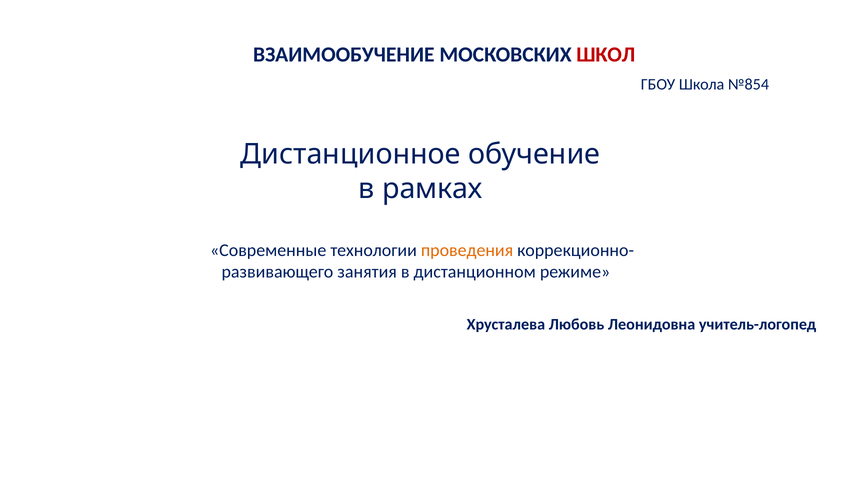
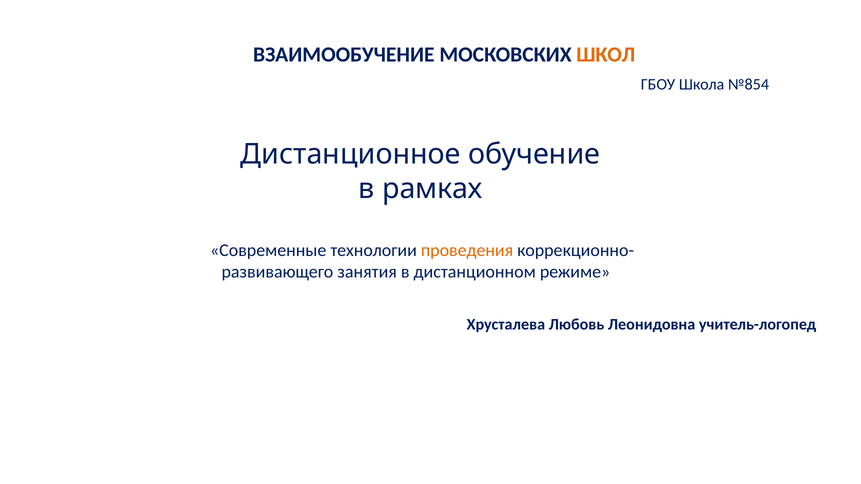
ШКОЛ colour: red -> orange
